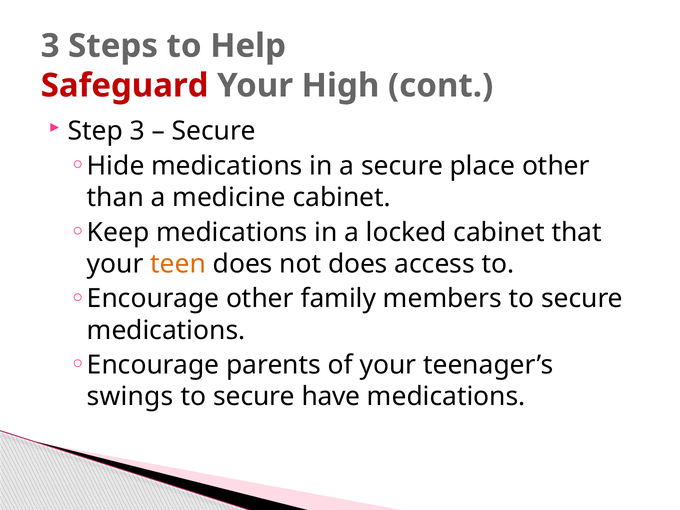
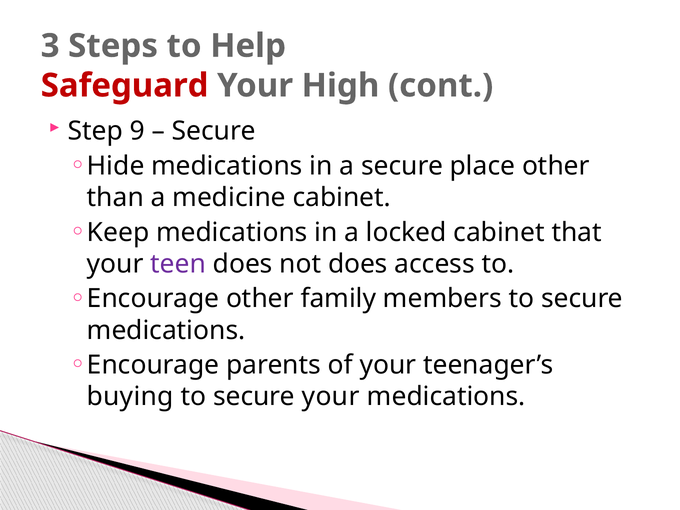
Step 3: 3 -> 9
teen colour: orange -> purple
swings: swings -> buying
secure have: have -> your
